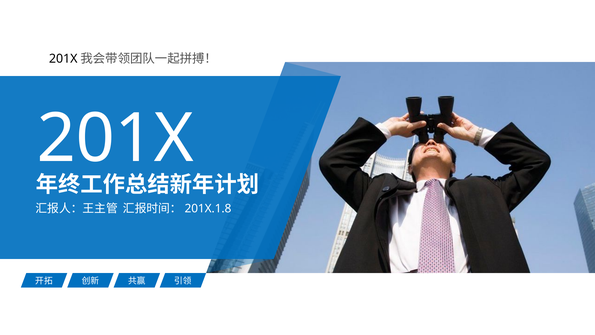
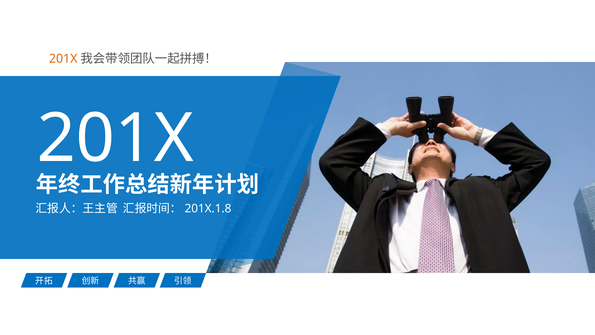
201X at (63, 59) colour: black -> orange
